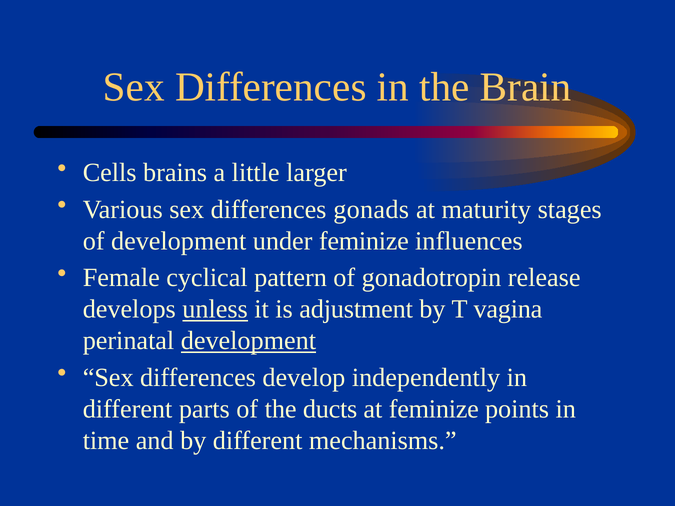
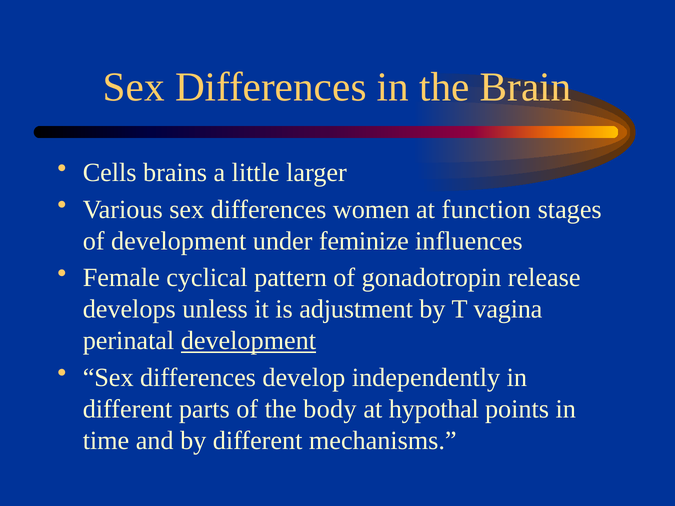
gonads: gonads -> women
maturity: maturity -> function
unless underline: present -> none
ducts: ducts -> body
at feminize: feminize -> hypothal
